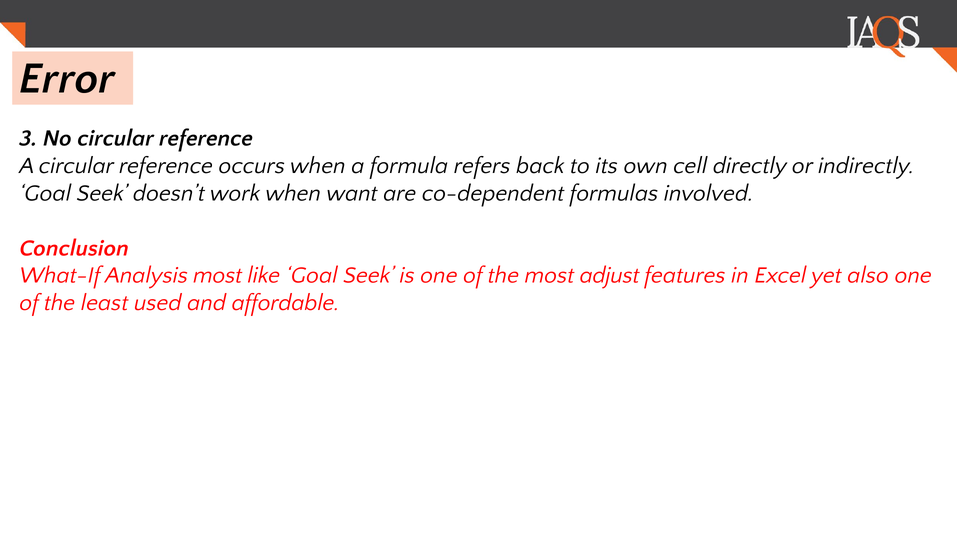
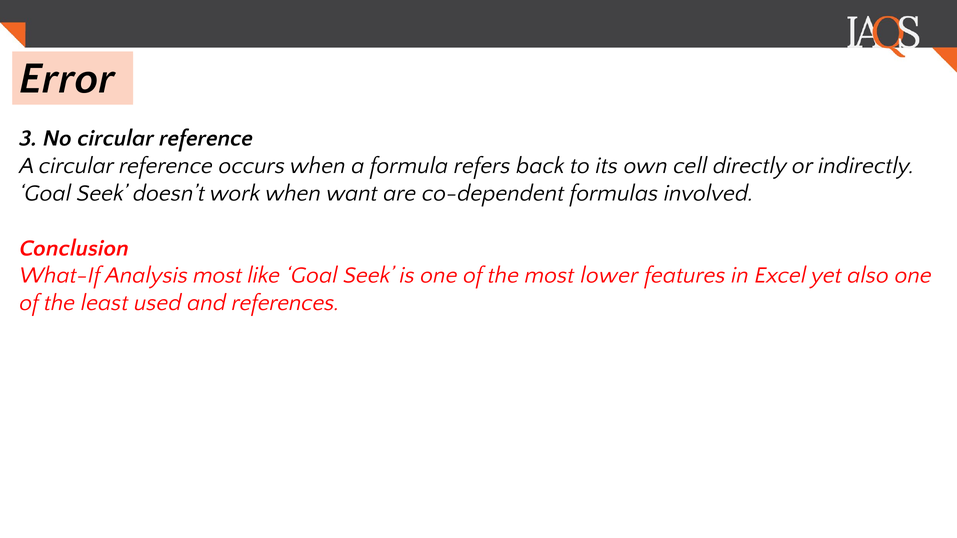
adjust: adjust -> lower
affordable: affordable -> references
